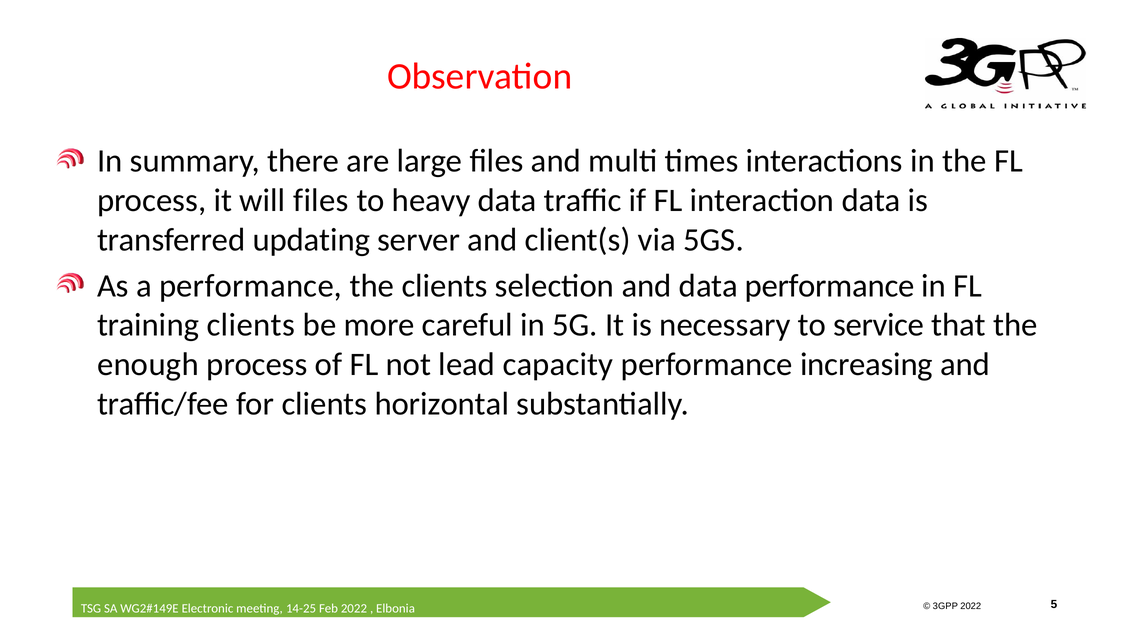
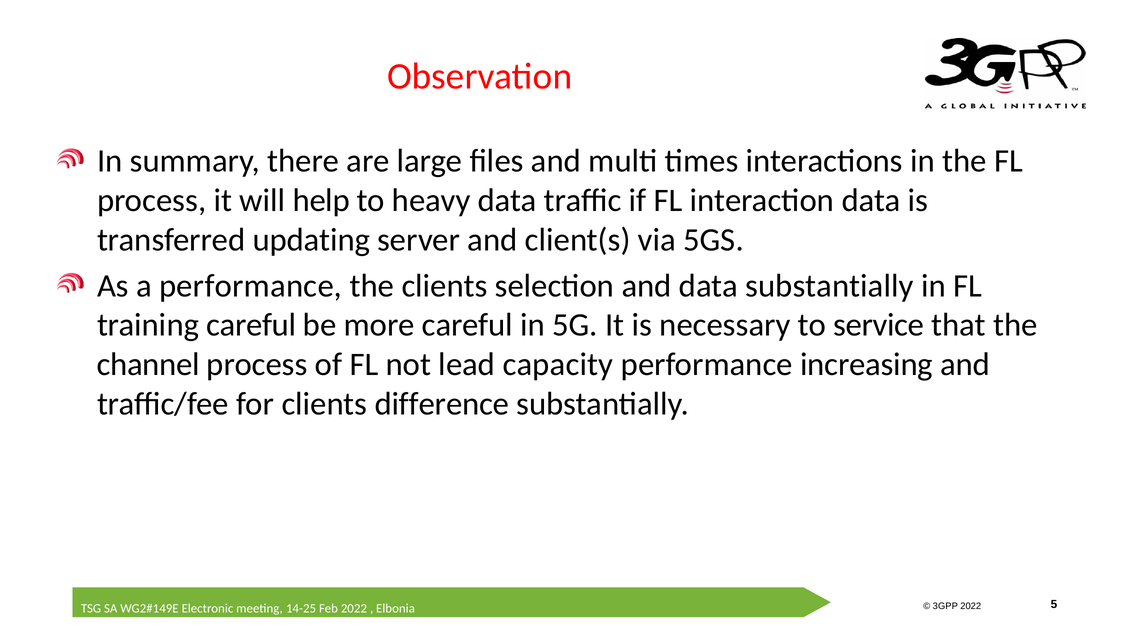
will files: files -> help
data performance: performance -> substantially
training clients: clients -> careful
enough: enough -> channel
horizontal: horizontal -> difference
